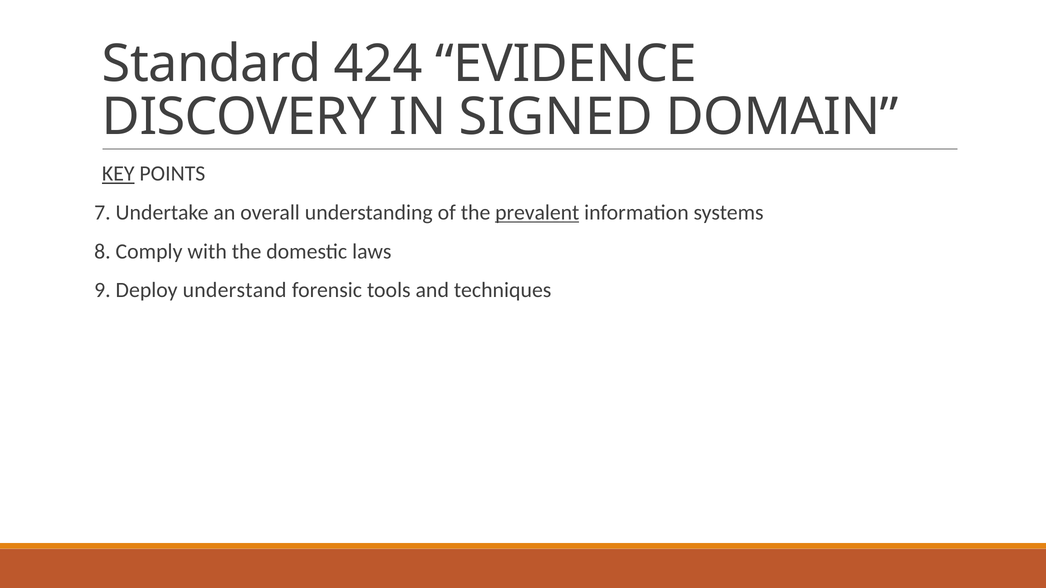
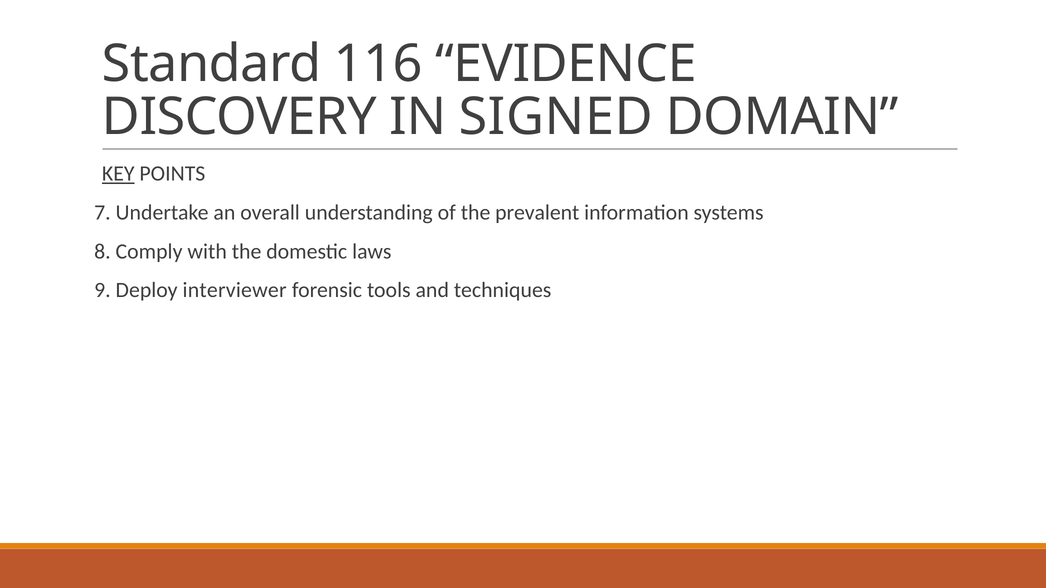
424: 424 -> 116
prevalent underline: present -> none
understand: understand -> interviewer
